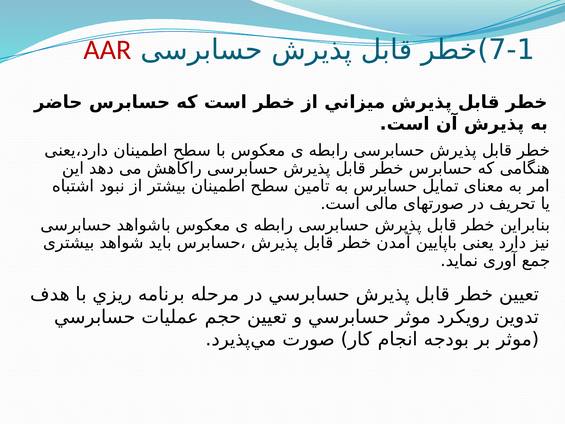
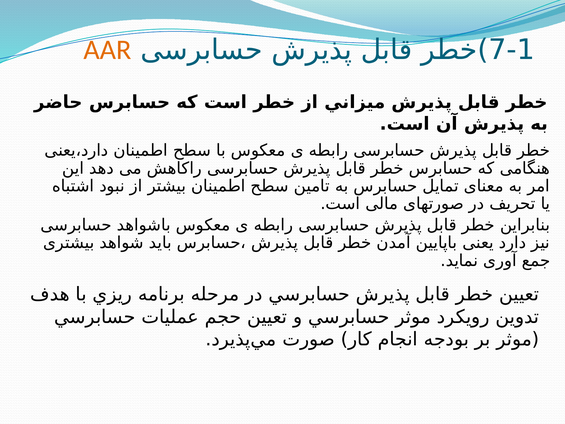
AAR colour: red -> orange
